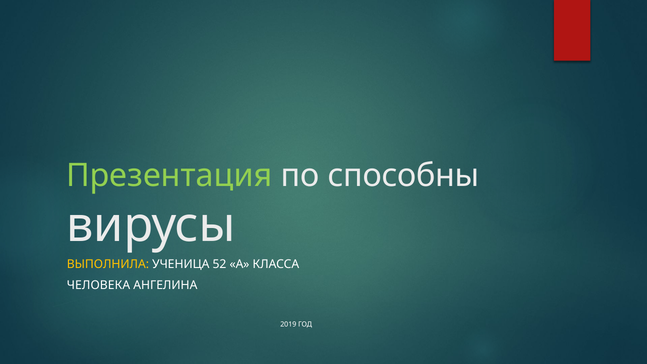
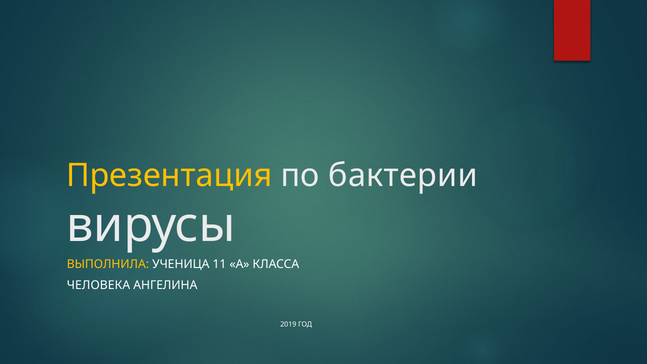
Презентация colour: light green -> yellow
способны: способны -> бактерии
52: 52 -> 11
